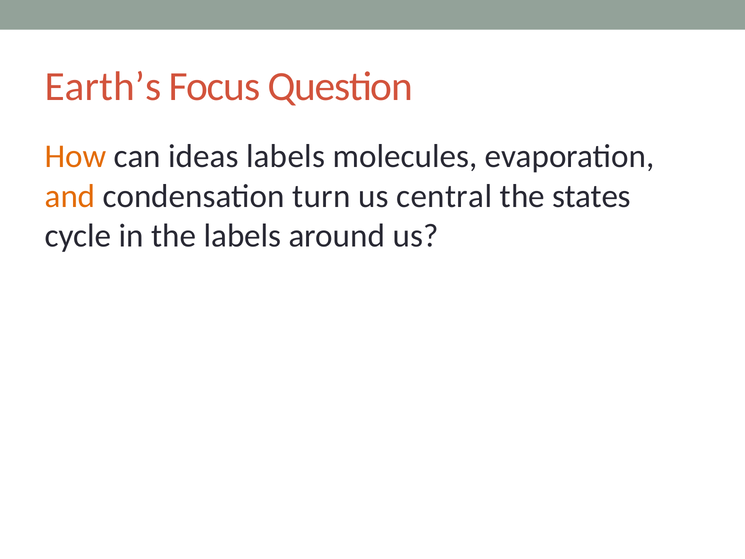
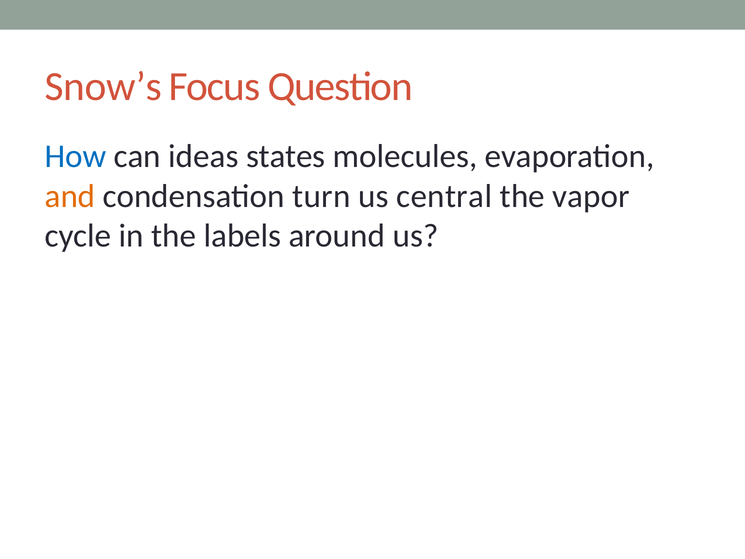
Earth’s: Earth’s -> Snow’s
How colour: orange -> blue
ideas labels: labels -> states
states: states -> vapor
